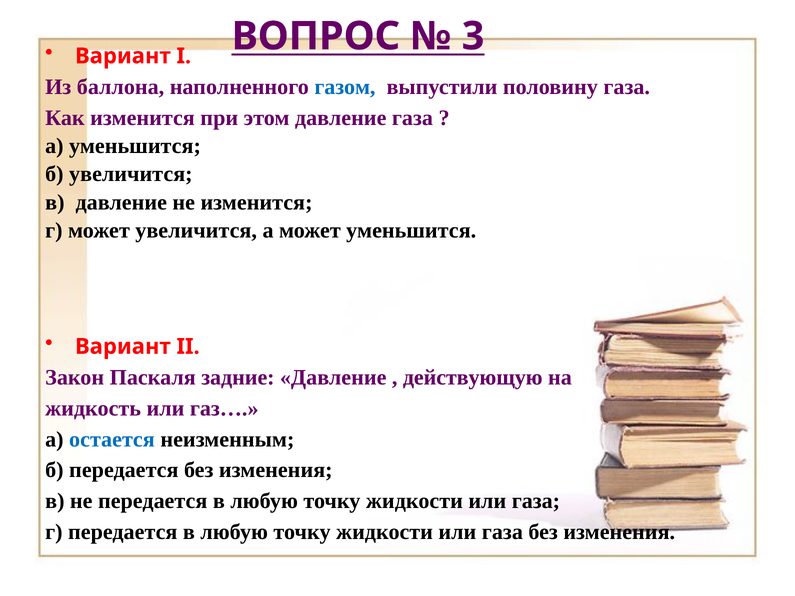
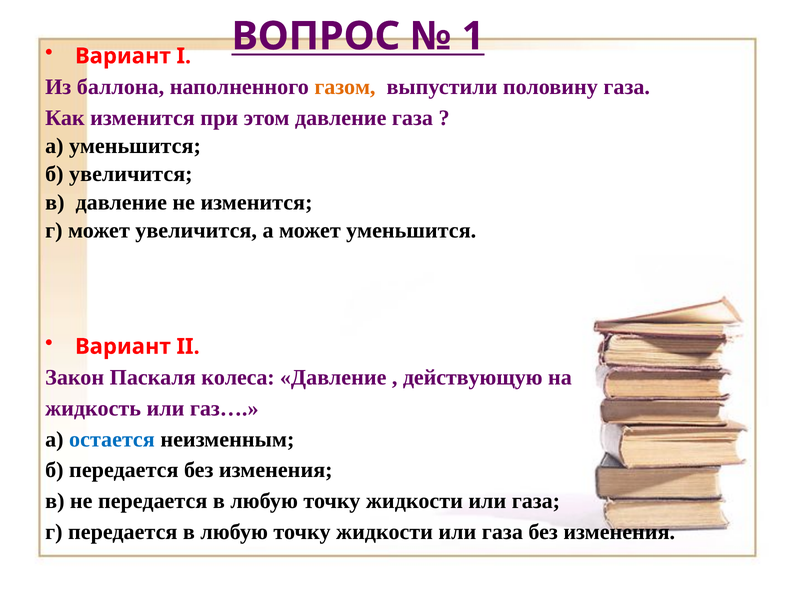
3: 3 -> 1
газом colour: blue -> orange
задние: задние -> колеса
